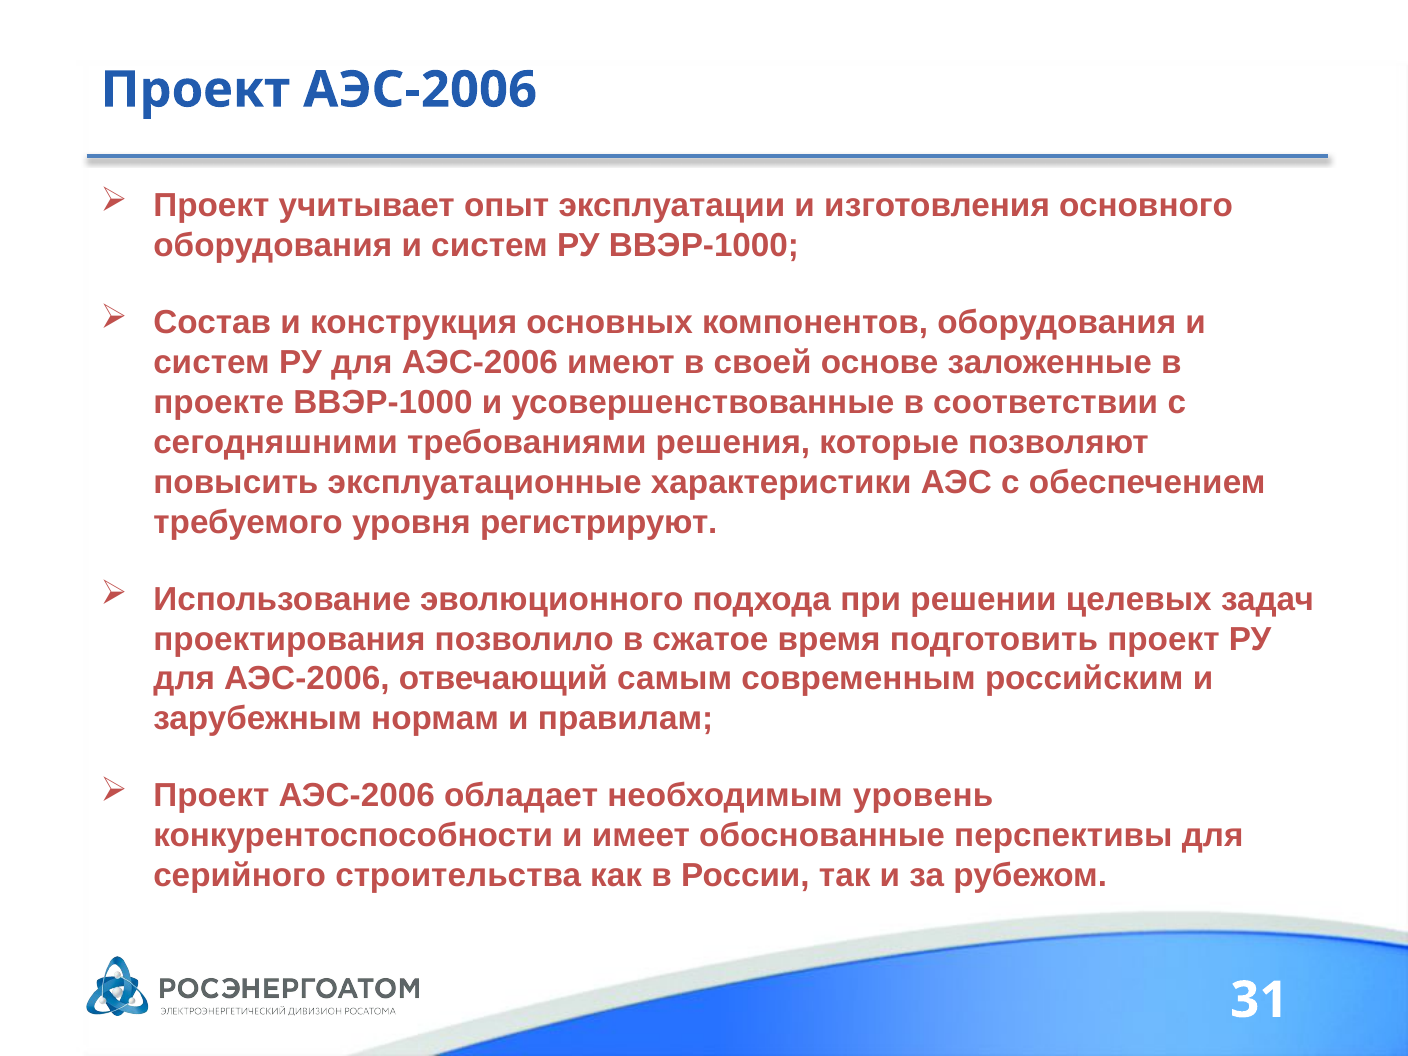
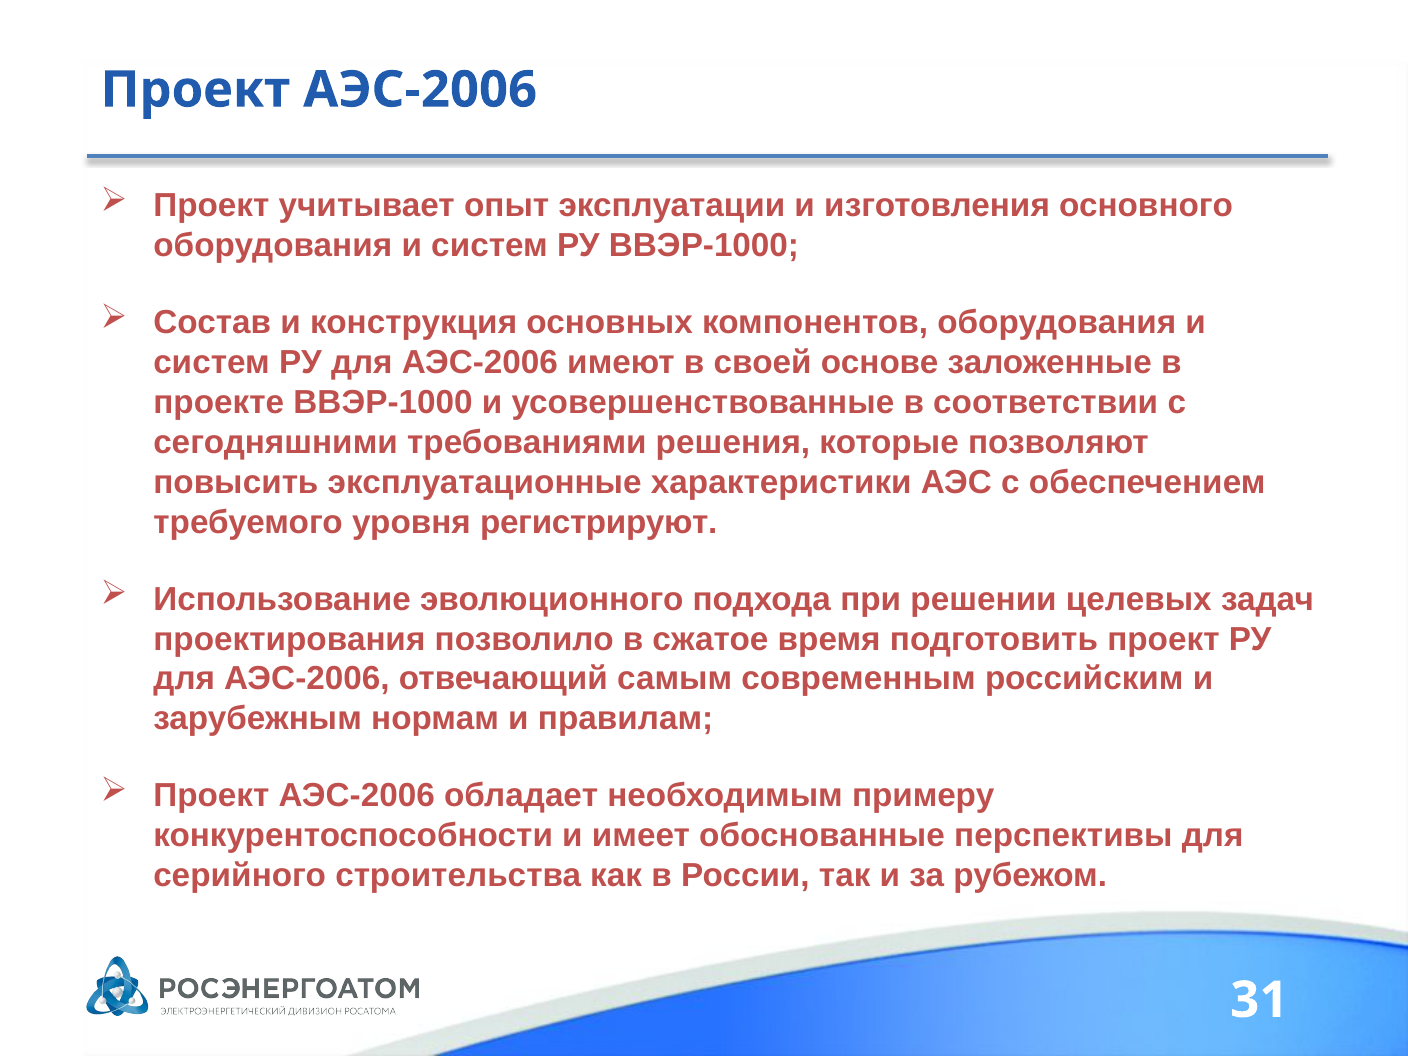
уровень: уровень -> примеру
